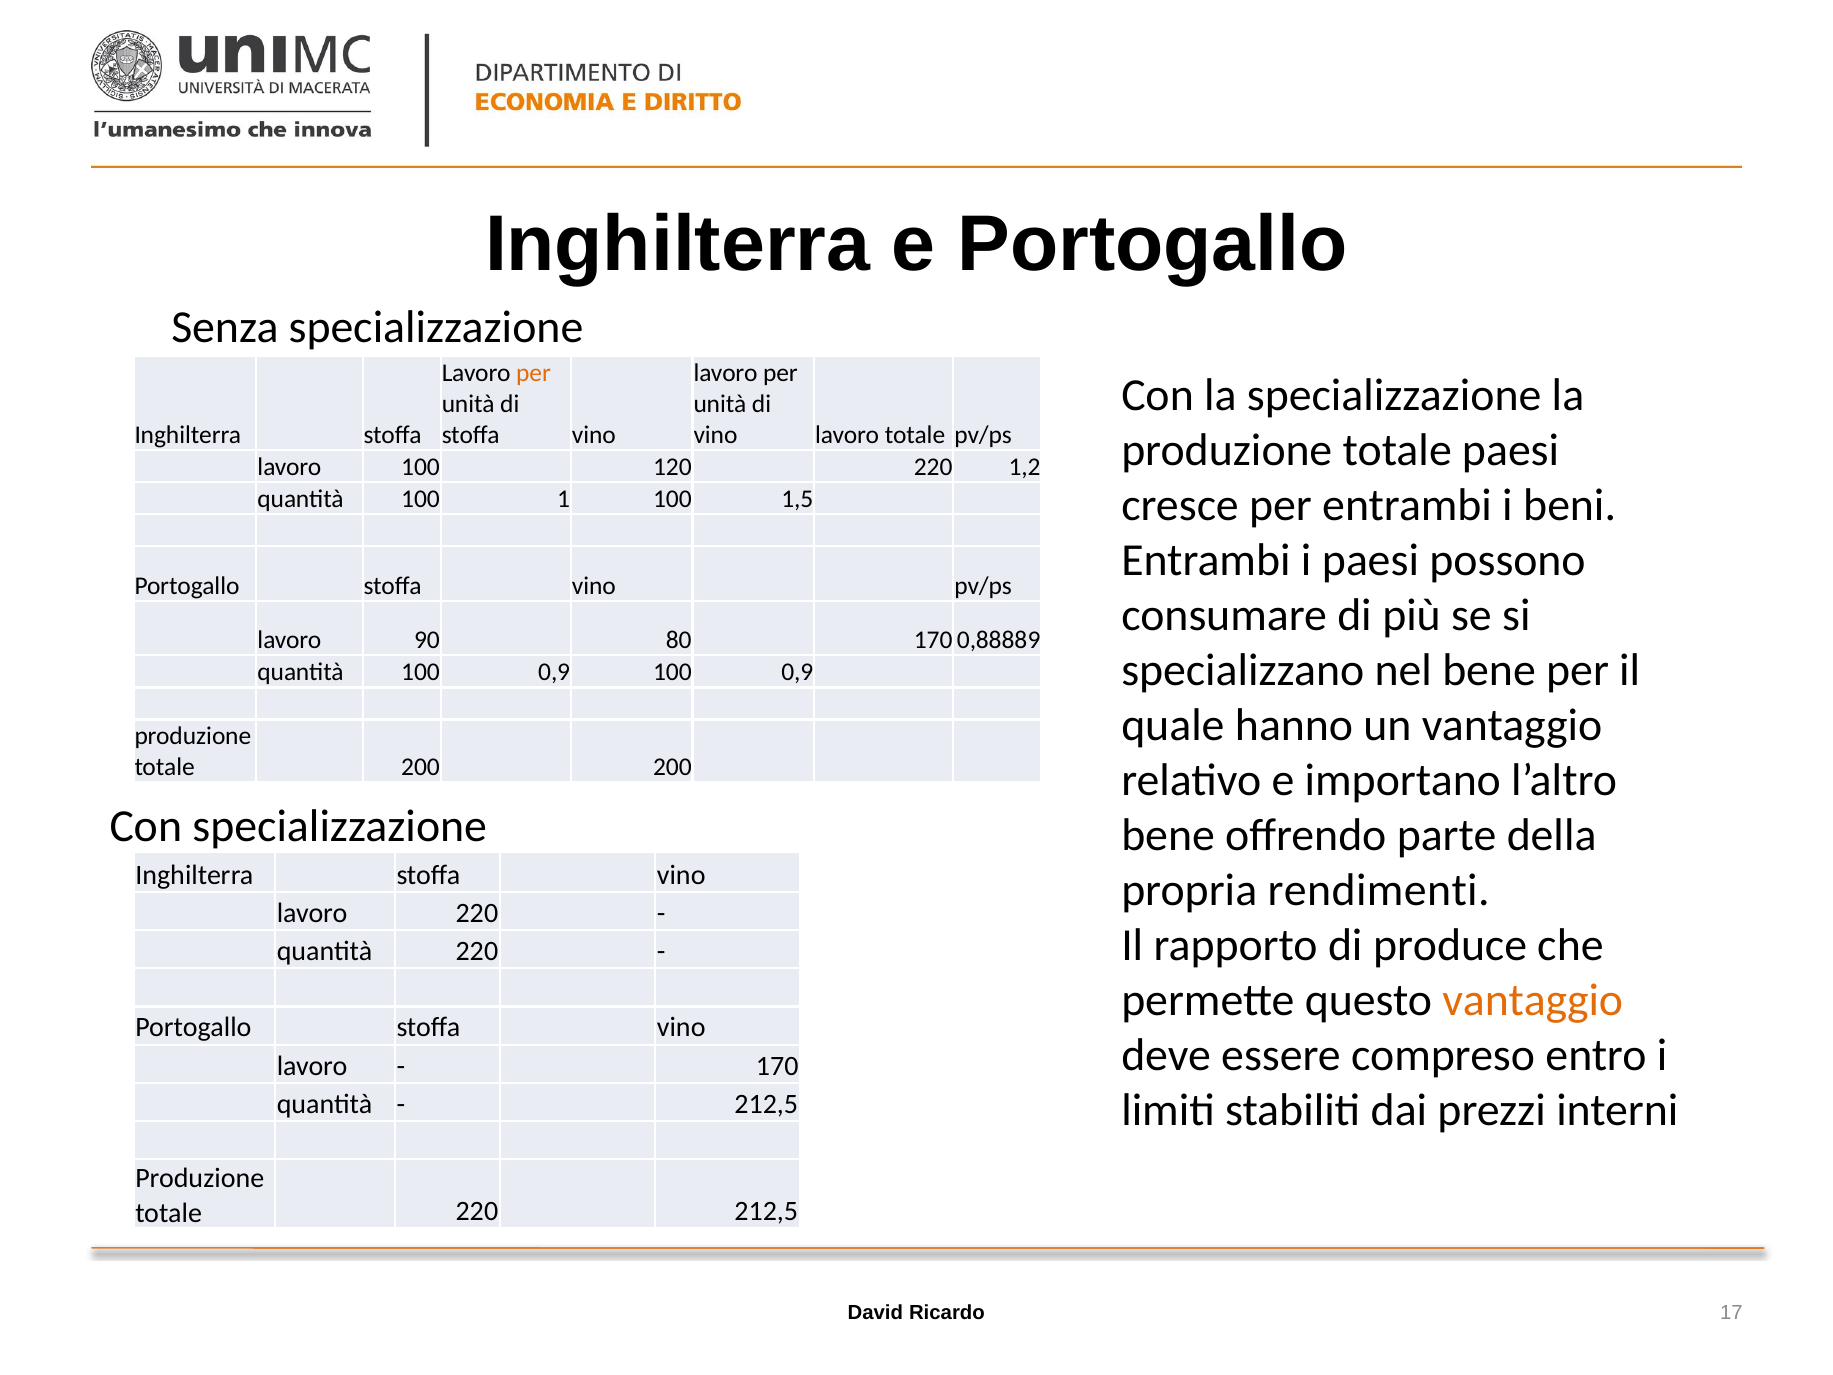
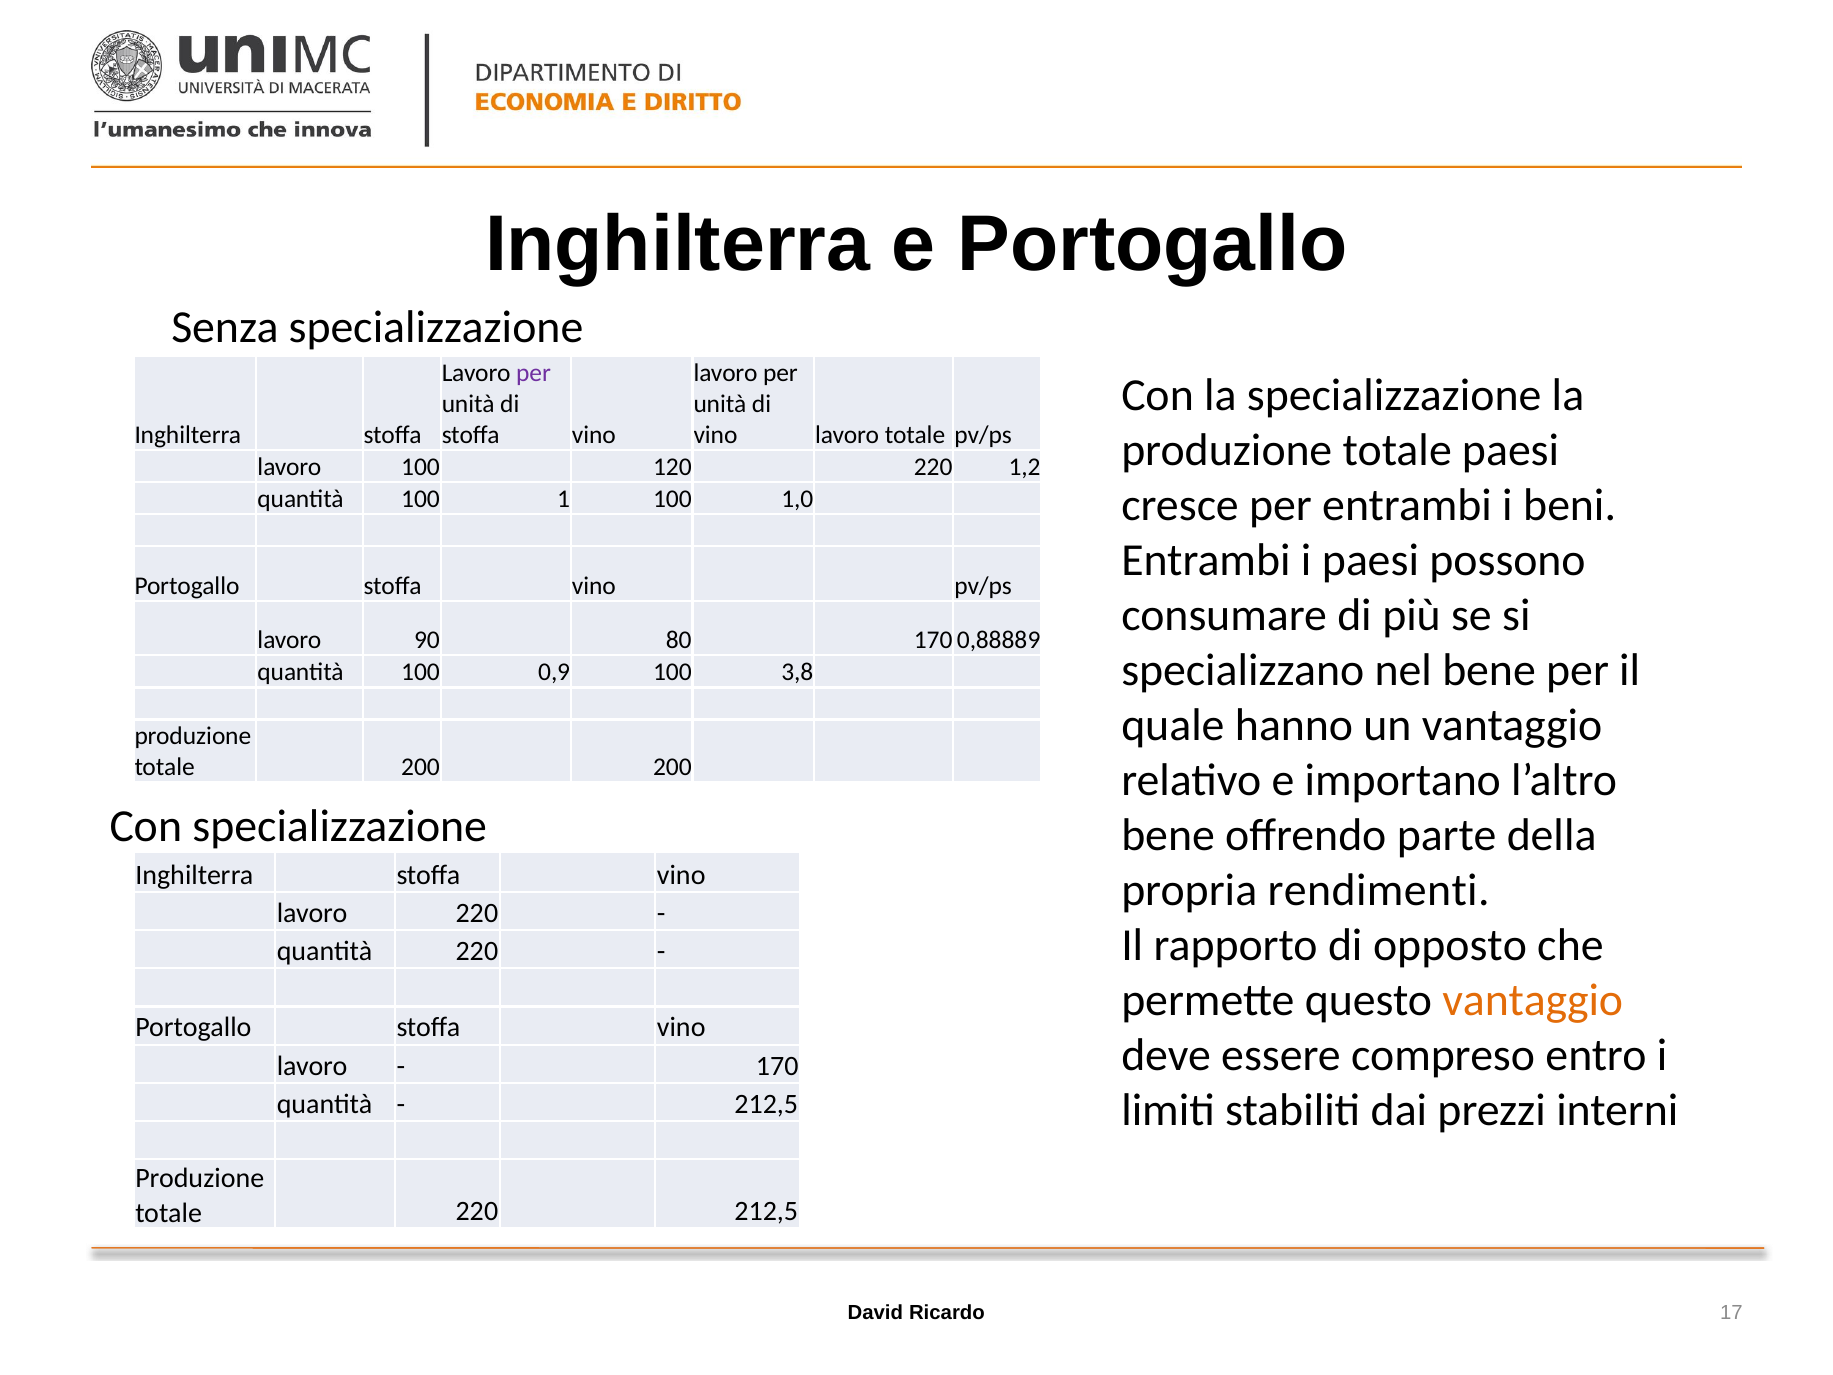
per at (533, 373) colour: orange -> purple
1,5: 1,5 -> 1,0
0,9 100 0,9: 0,9 -> 3,8
produce: produce -> opposto
